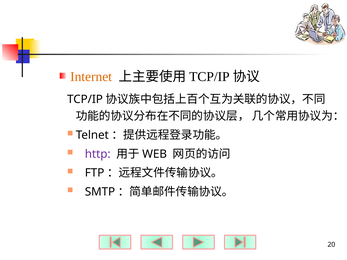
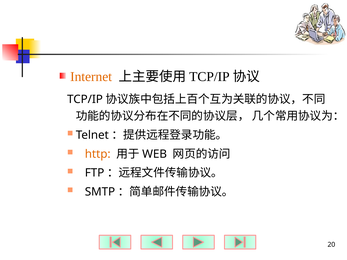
http colour: purple -> orange
